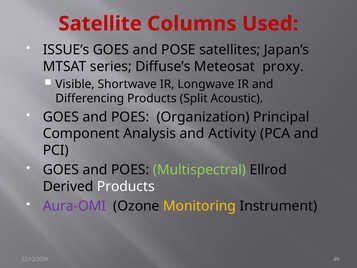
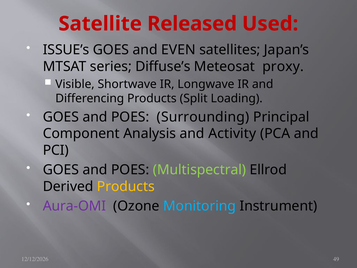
Columns: Columns -> Released
POSE: POSE -> EVEN
Acoustic: Acoustic -> Loading
Organization: Organization -> Surrounding
Products at (126, 186) colour: white -> yellow
Monitoring colour: yellow -> light blue
